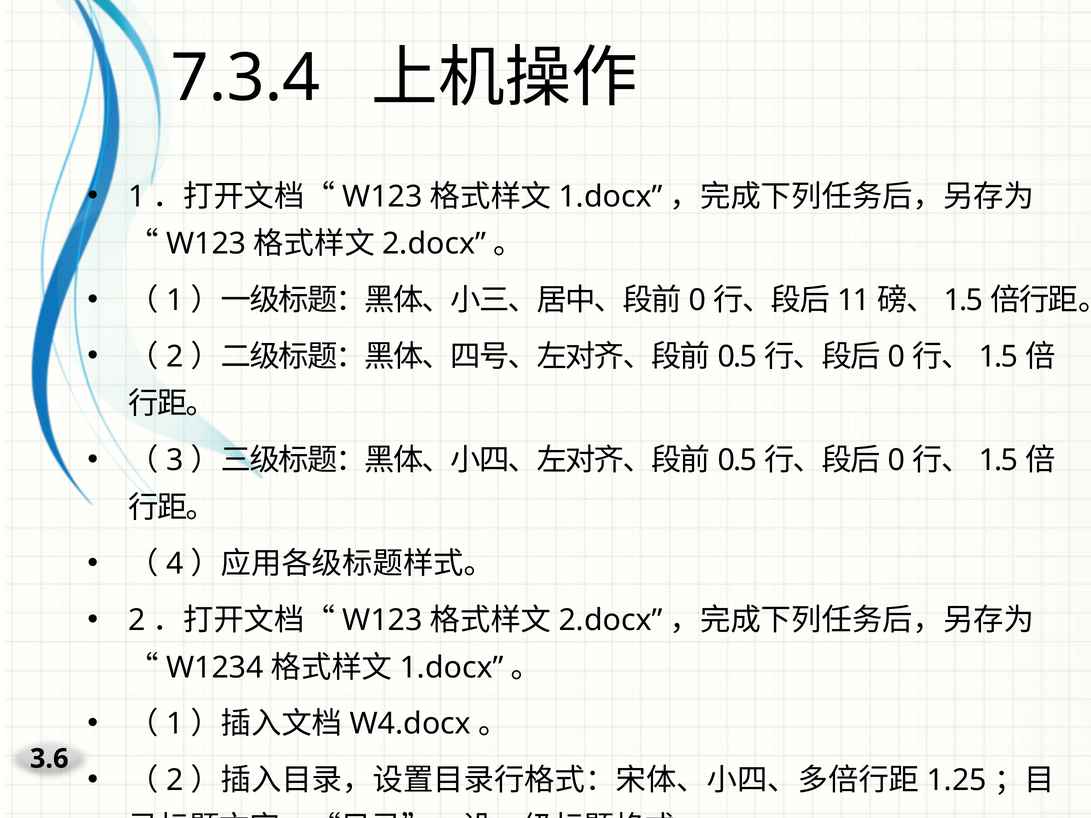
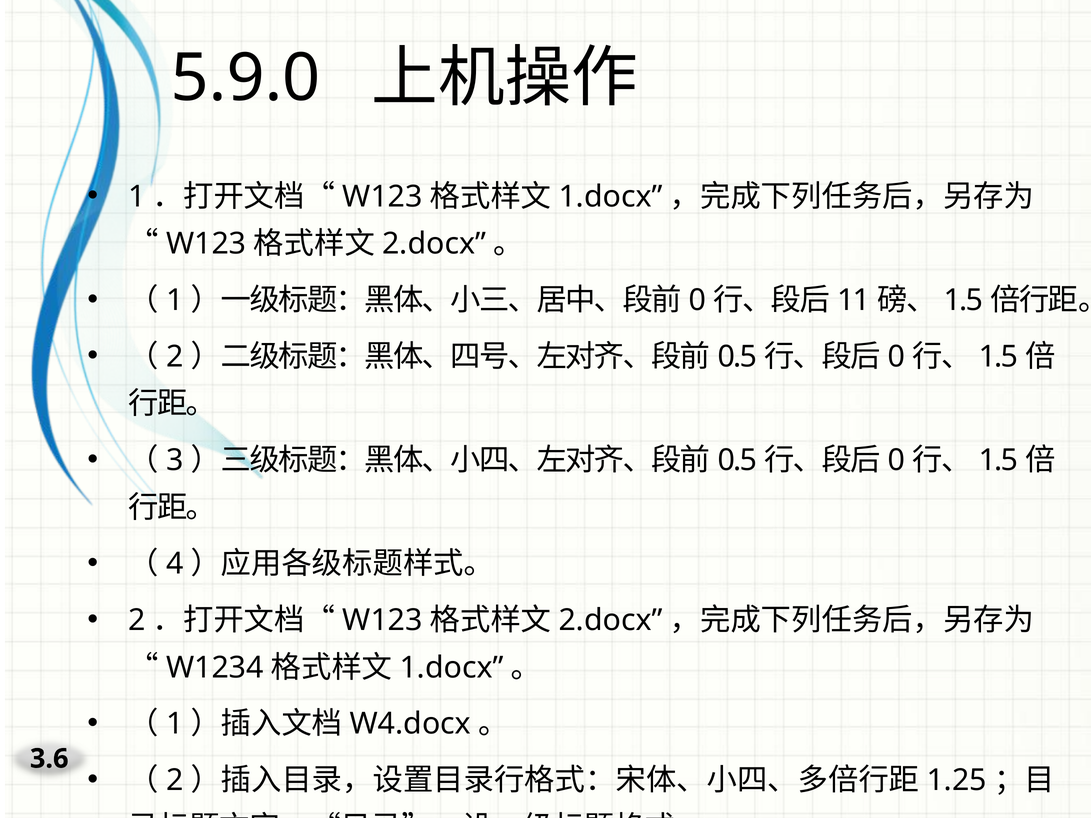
7.3.4: 7.3.4 -> 5.9.0
